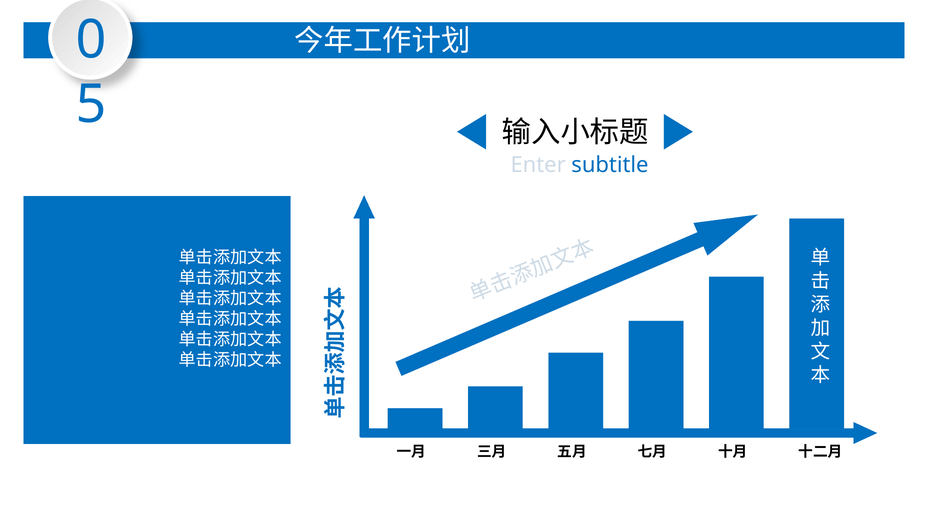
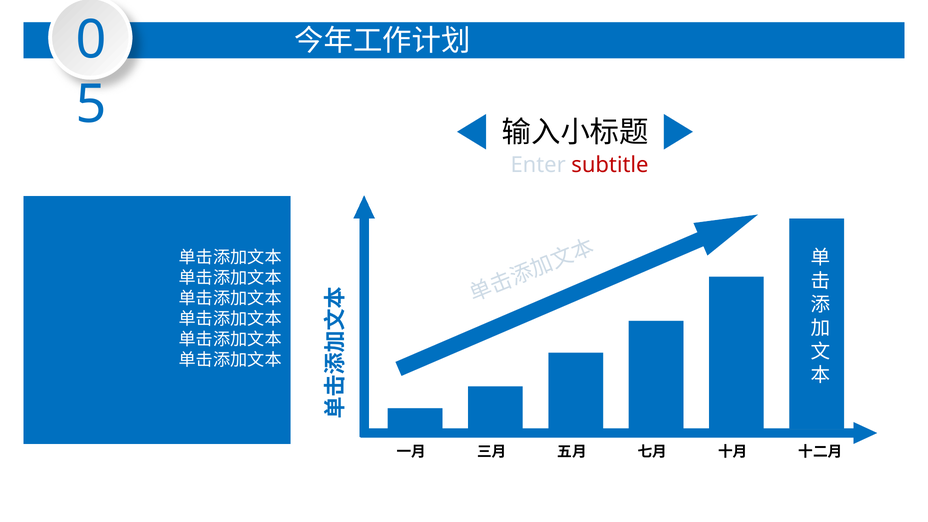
subtitle colour: blue -> red
